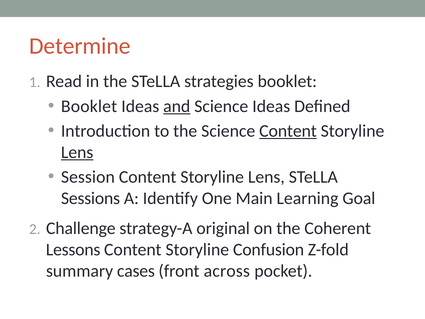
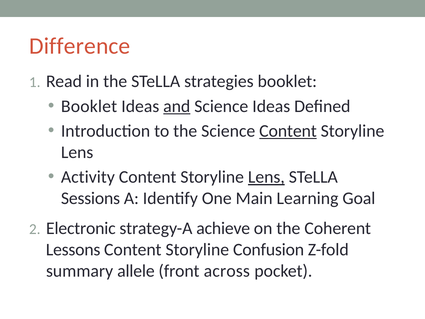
Determine: Determine -> Difference
Lens at (77, 152) underline: present -> none
Session: Session -> Activity
Lens at (266, 177) underline: none -> present
Challenge: Challenge -> Electronic
original: original -> achieve
cases: cases -> allele
